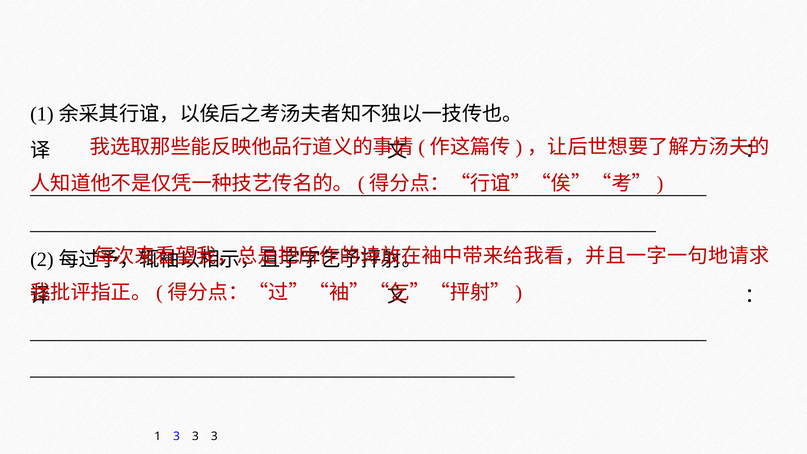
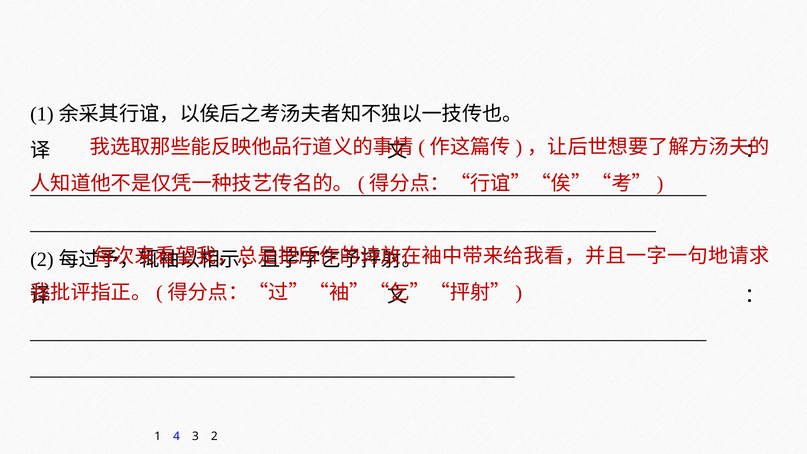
1 3: 3 -> 4
3 at (214, 436): 3 -> 2
